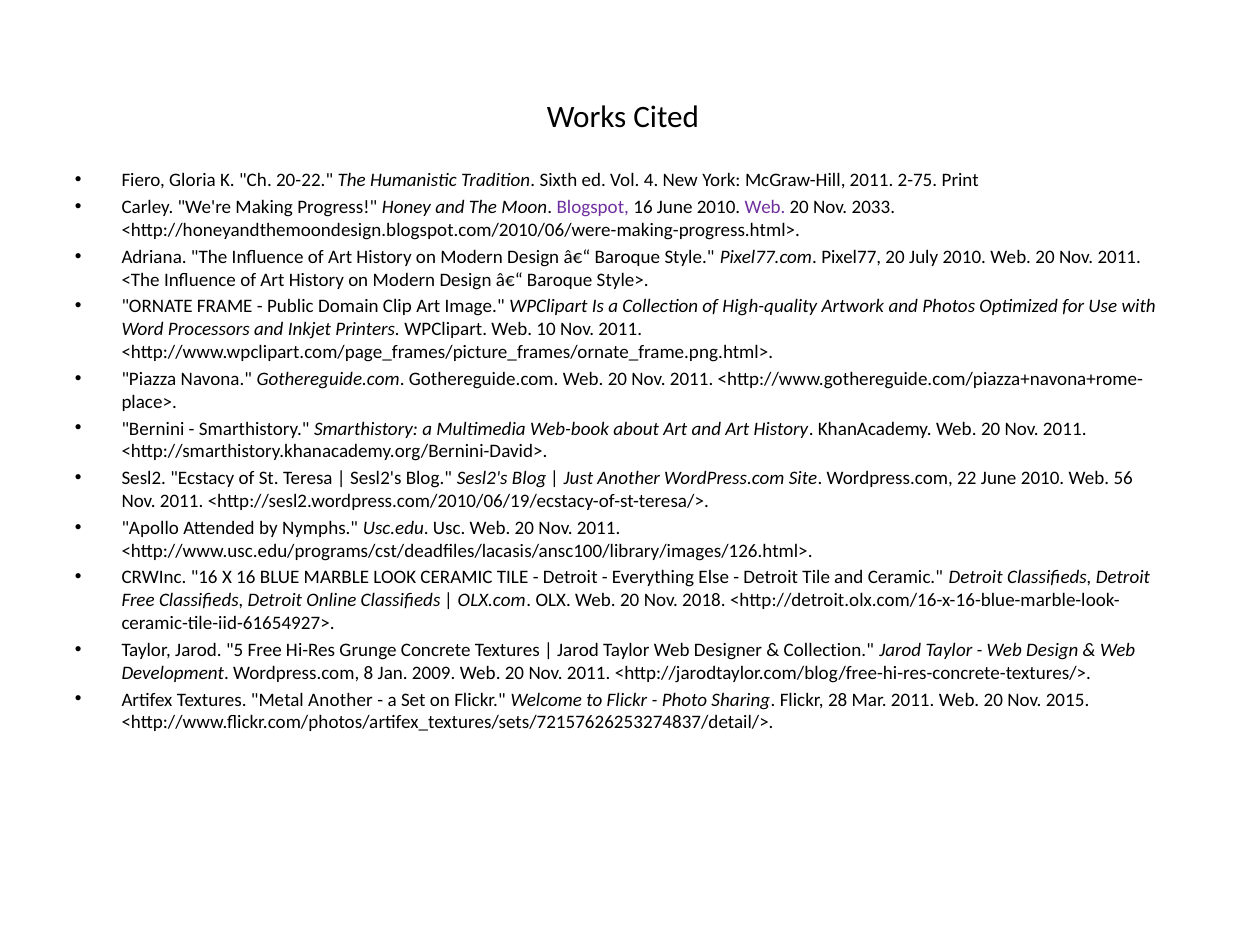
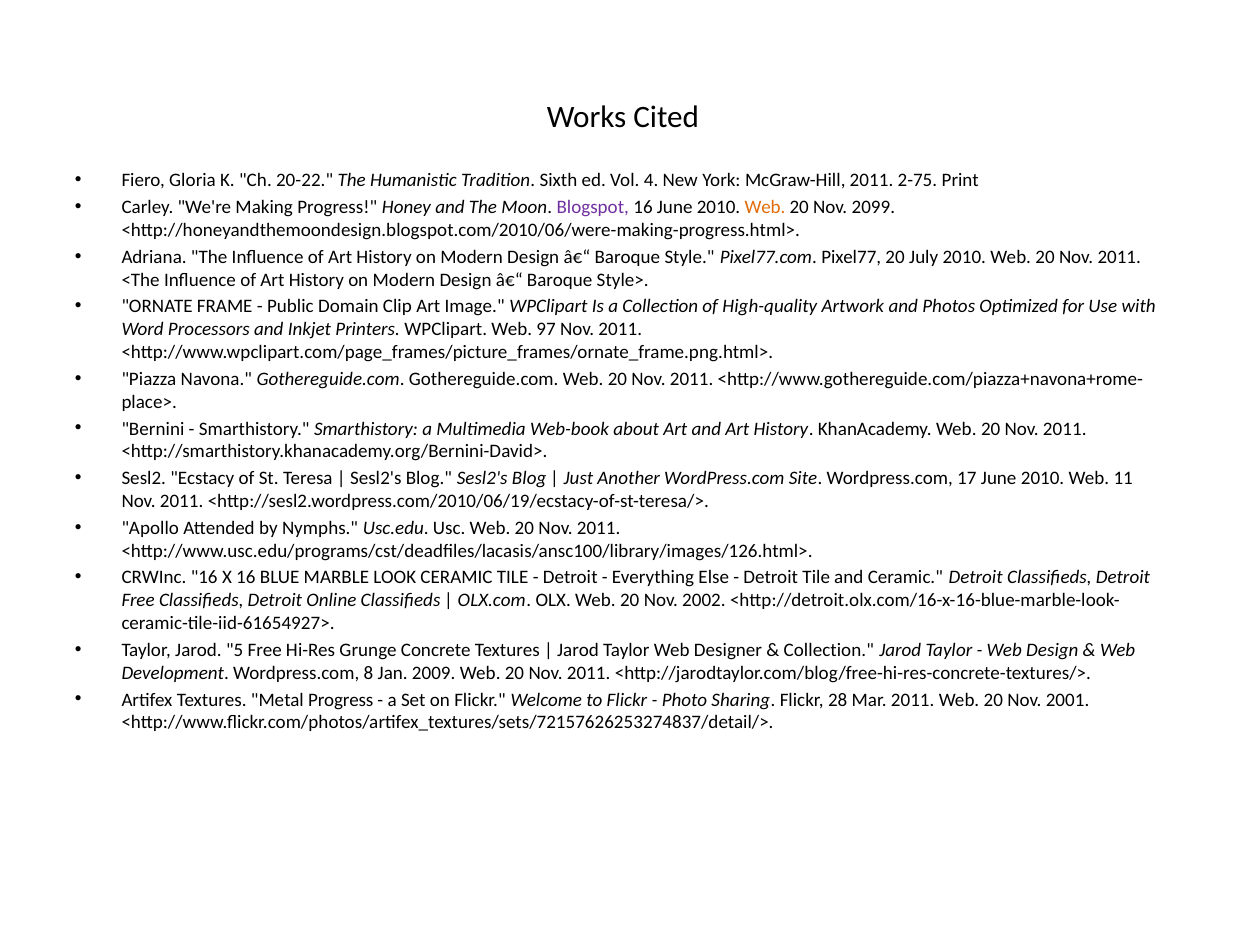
Web at (765, 208) colour: purple -> orange
2033: 2033 -> 2099
10: 10 -> 97
22: 22 -> 17
56: 56 -> 11
2018: 2018 -> 2002
Metal Another: Another -> Progress
2015: 2015 -> 2001
